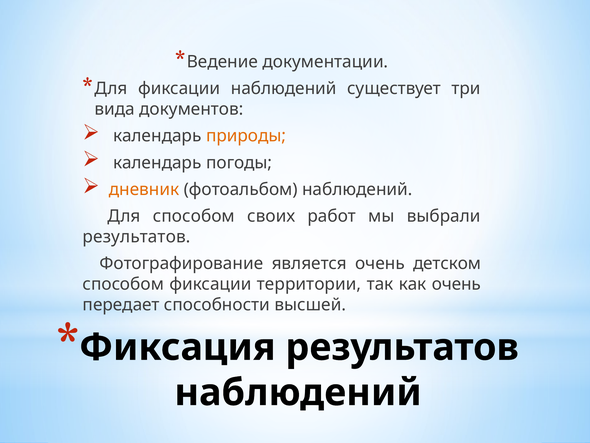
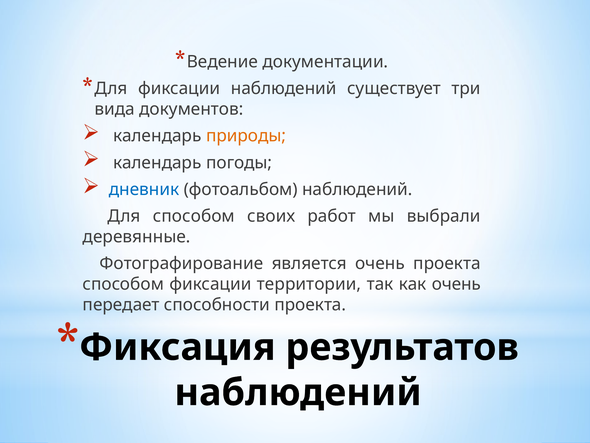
дневник colour: orange -> blue
результатов at (137, 237): результатов -> деревянные
очень детском: детском -> проекта
способности высшей: высшей -> проекта
